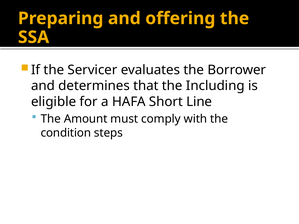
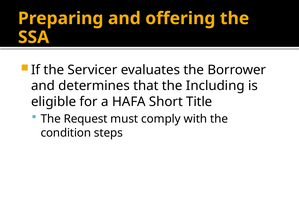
Line: Line -> Title
Amount: Amount -> Request
